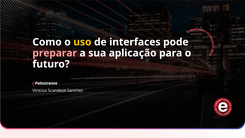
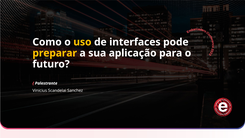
preparar colour: pink -> yellow
